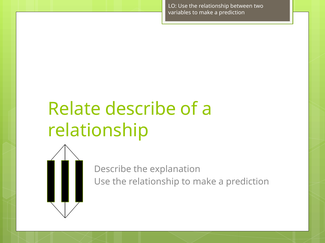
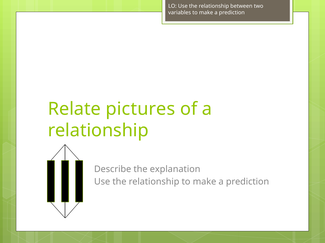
Relate describe: describe -> pictures
